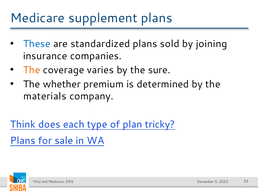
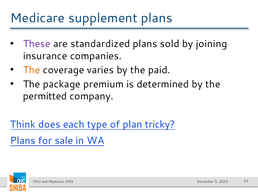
These colour: blue -> purple
sure: sure -> paid
whether: whether -> package
materials: materials -> permitted
